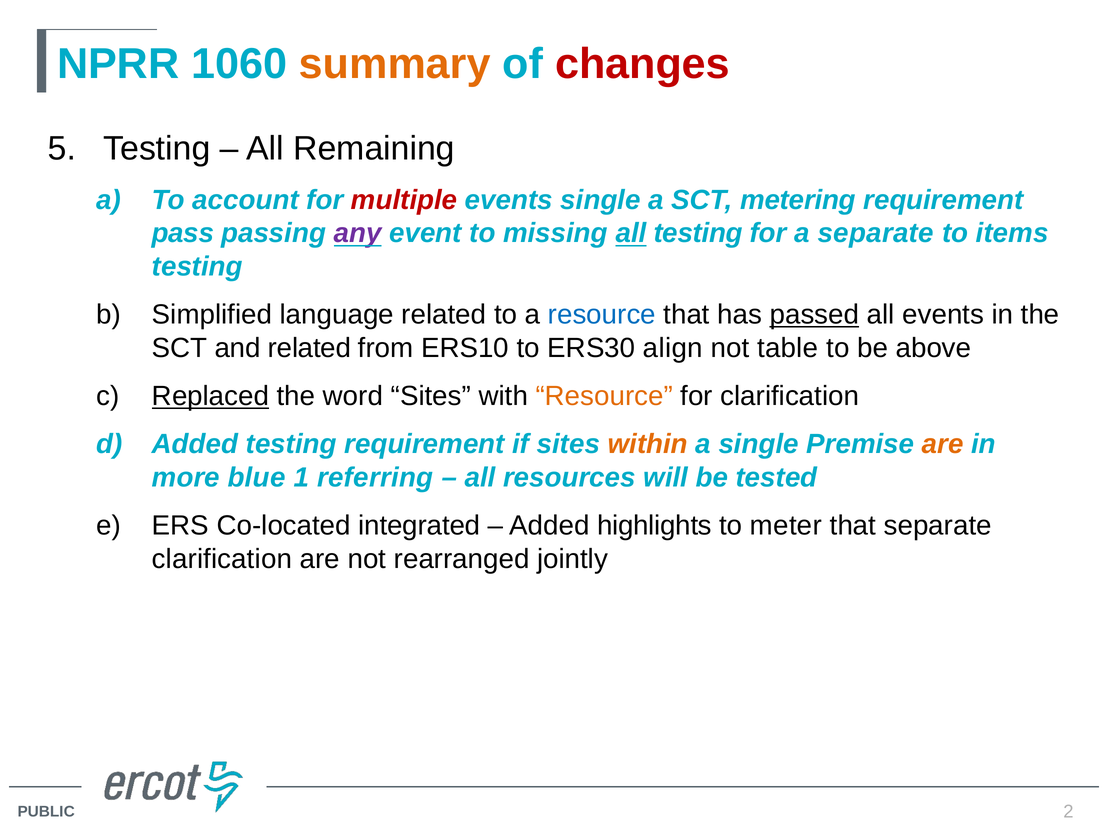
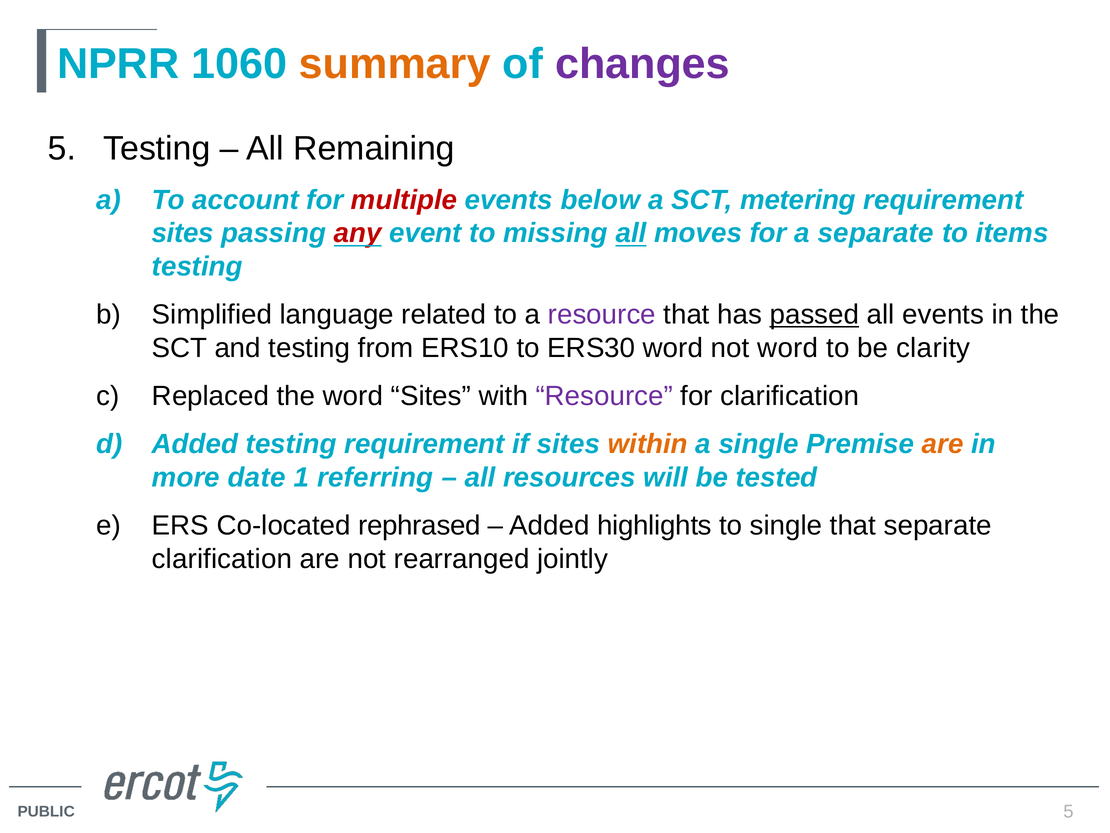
changes colour: red -> purple
events single: single -> below
pass at (183, 233): pass -> sites
any colour: purple -> red
all testing: testing -> moves
resource at (602, 315) colour: blue -> purple
and related: related -> testing
ERS30 align: align -> word
not table: table -> word
above: above -> clarity
Replaced underline: present -> none
Resource at (604, 396) colour: orange -> purple
blue: blue -> date
integrated: integrated -> rephrased
to meter: meter -> single
2 at (1068, 811): 2 -> 5
